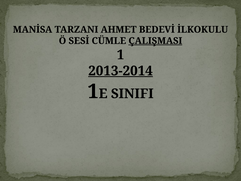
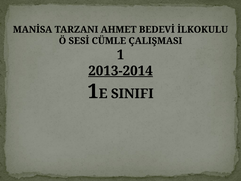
ÇALIŞMASI underline: present -> none
